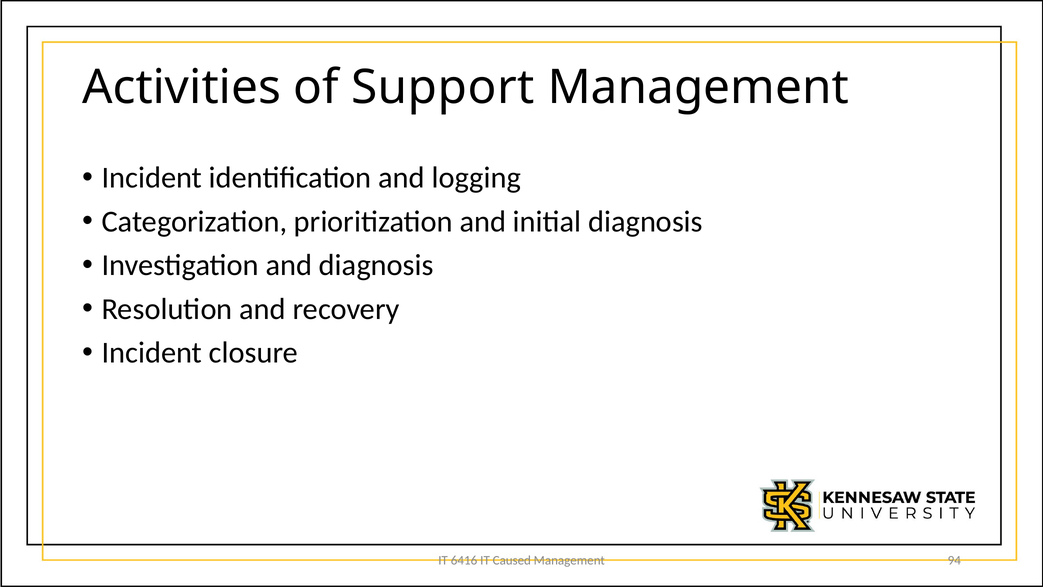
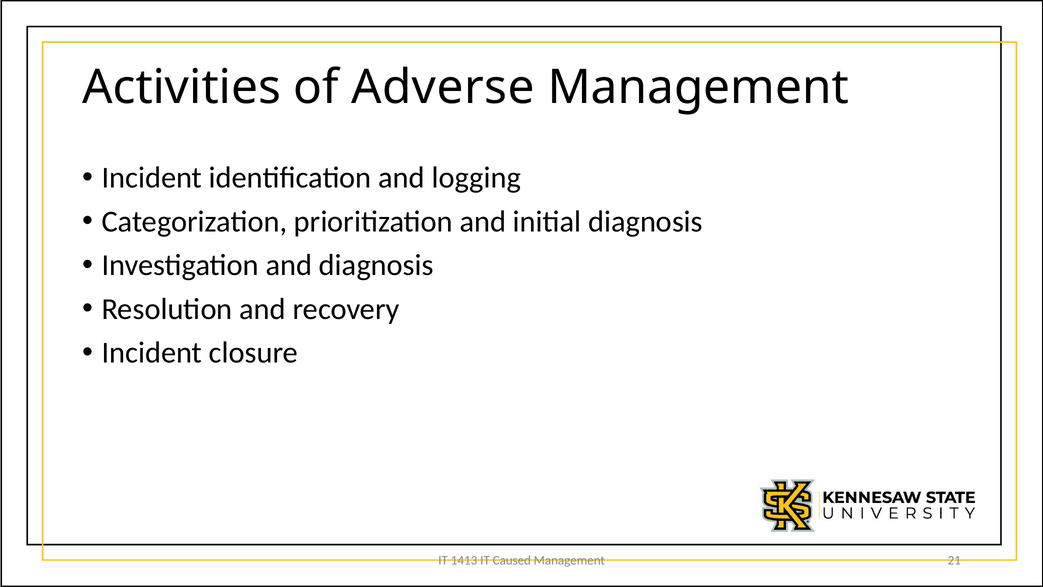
Support: Support -> Adverse
6416: 6416 -> 1413
94: 94 -> 21
